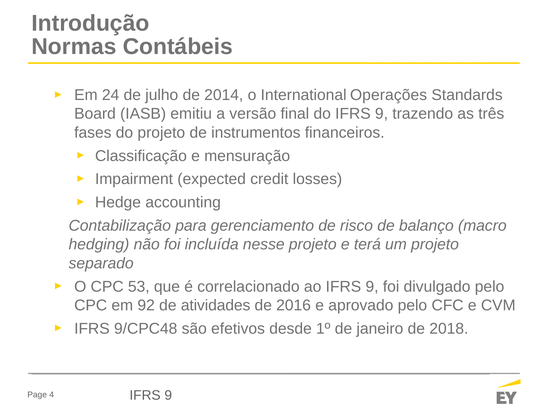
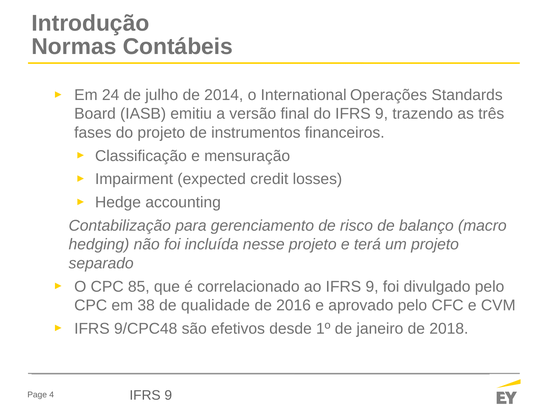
53: 53 -> 85
92: 92 -> 38
atividades: atividades -> qualidade
